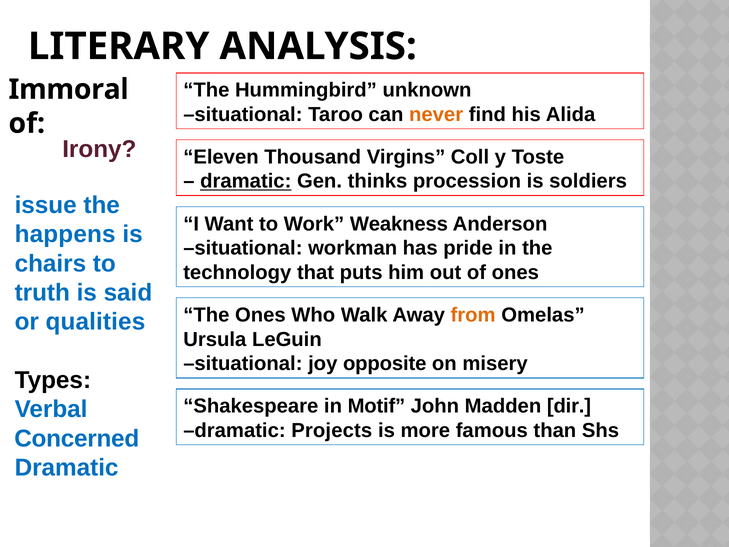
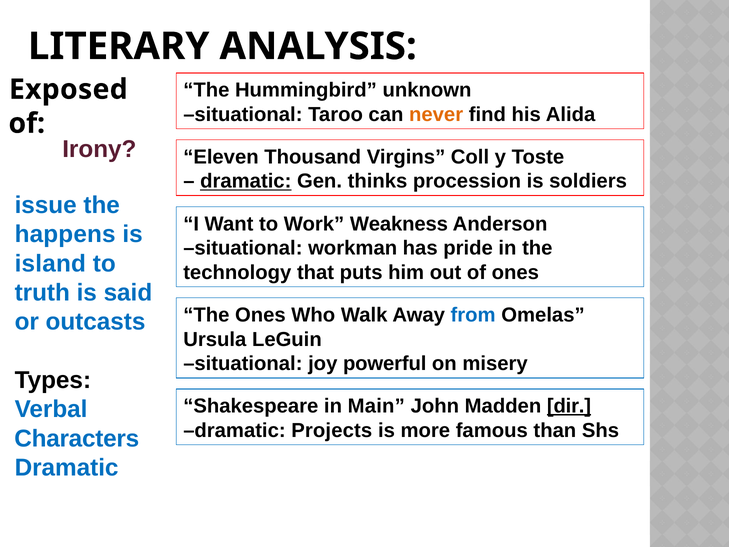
Immoral: Immoral -> Exposed
chairs: chairs -> island
from colour: orange -> blue
qualities: qualities -> outcasts
opposite: opposite -> powerful
Motif: Motif -> Main
dir underline: none -> present
Concerned: Concerned -> Characters
